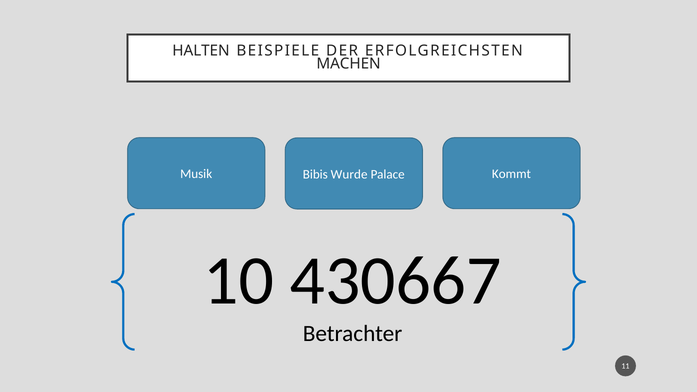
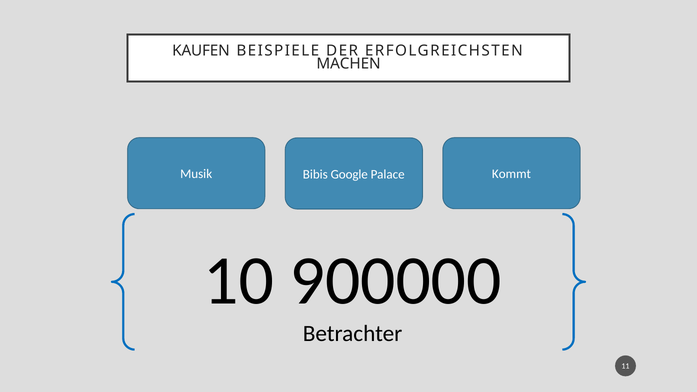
HALTEN: HALTEN -> KAUFEN
Wurde: Wurde -> Google
430667: 430667 -> 900000
